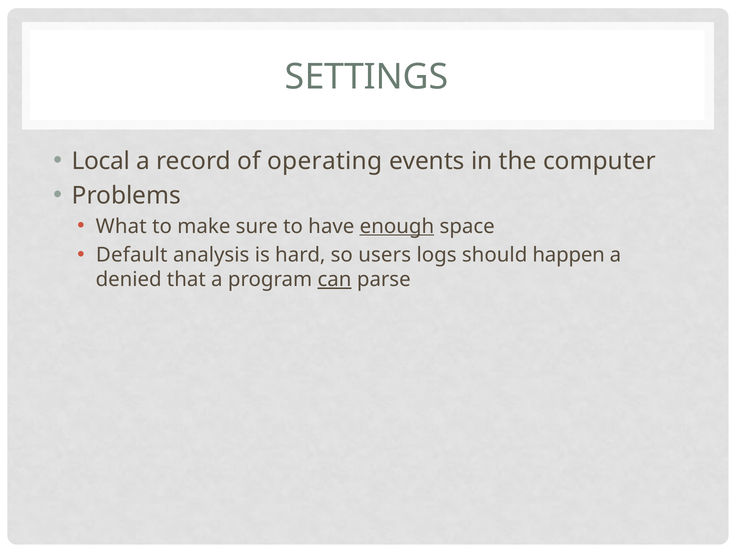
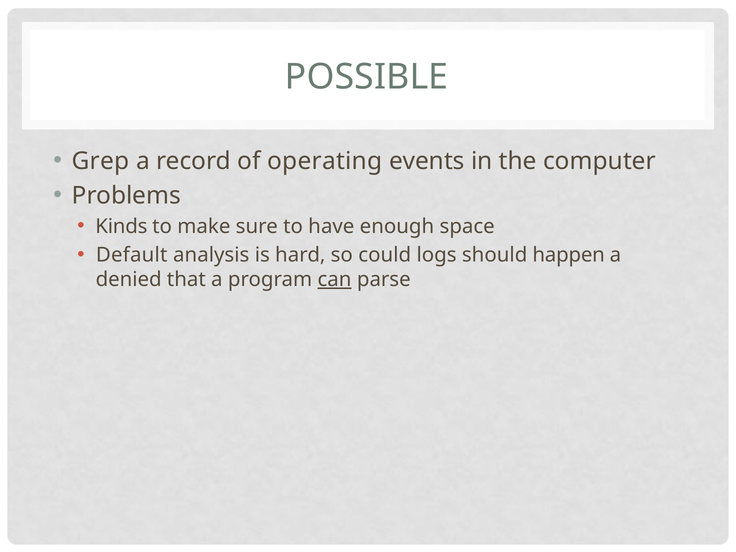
SETTINGS: SETTINGS -> POSSIBLE
Local: Local -> Grep
What: What -> Kinds
enough underline: present -> none
users: users -> could
